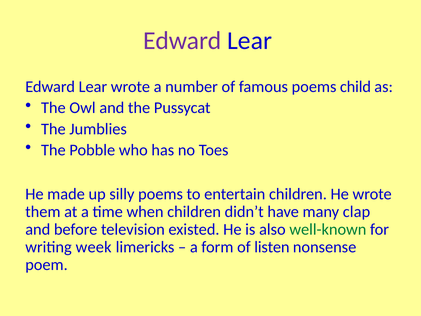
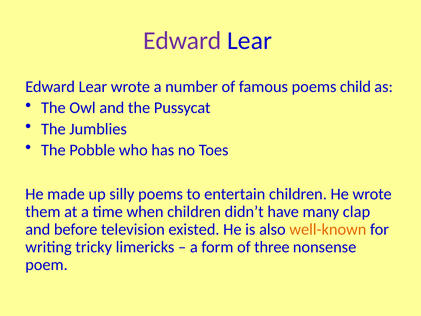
well-known colour: green -> orange
week: week -> tricky
listen: listen -> three
